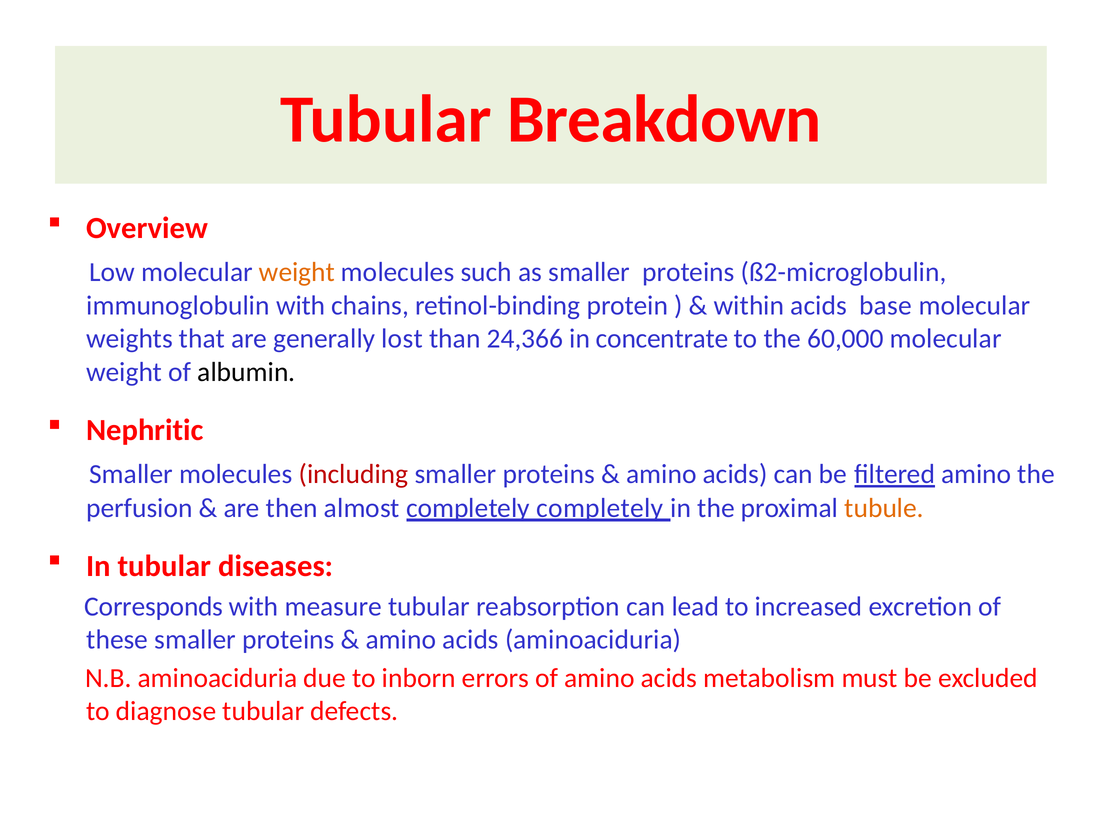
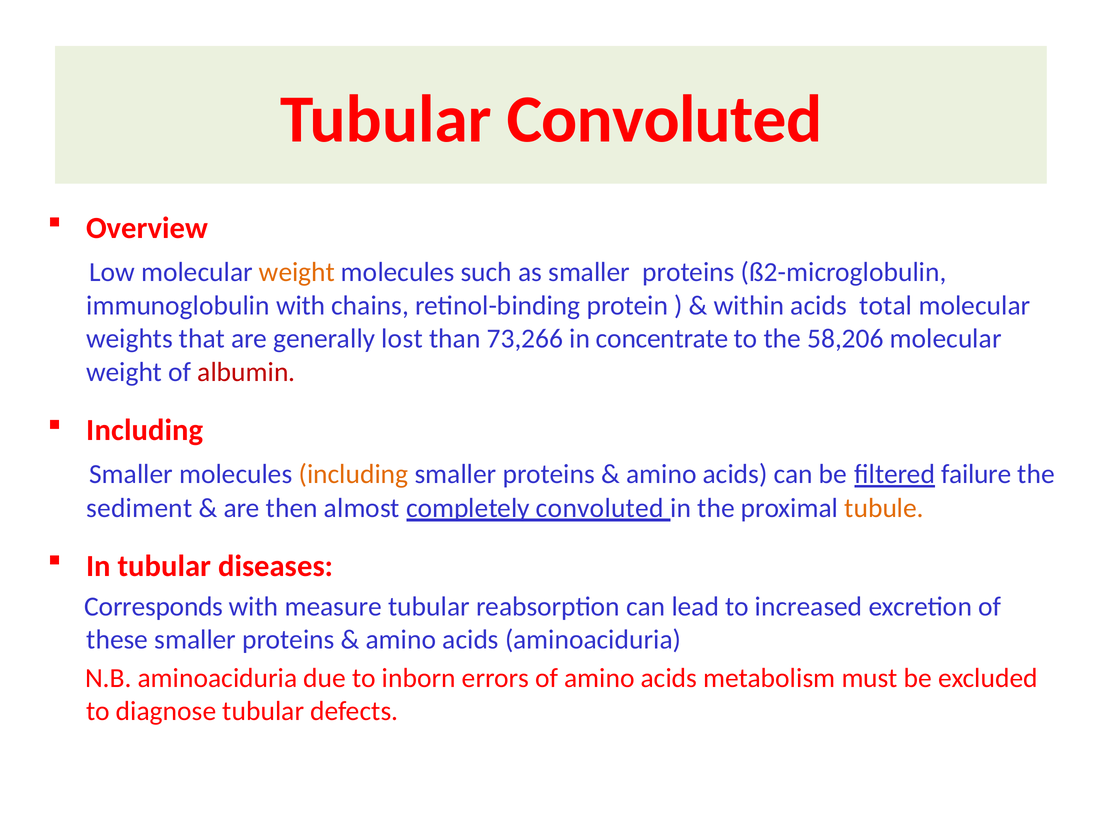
Tubular Breakdown: Breakdown -> Convoluted
base: base -> total
24,366: 24,366 -> 73,266
60,000: 60,000 -> 58,206
albumin colour: black -> red
Nephritic at (145, 430): Nephritic -> Including
including at (354, 474) colour: red -> orange
filtered amino: amino -> failure
perfusion: perfusion -> sediment
completely completely: completely -> convoluted
